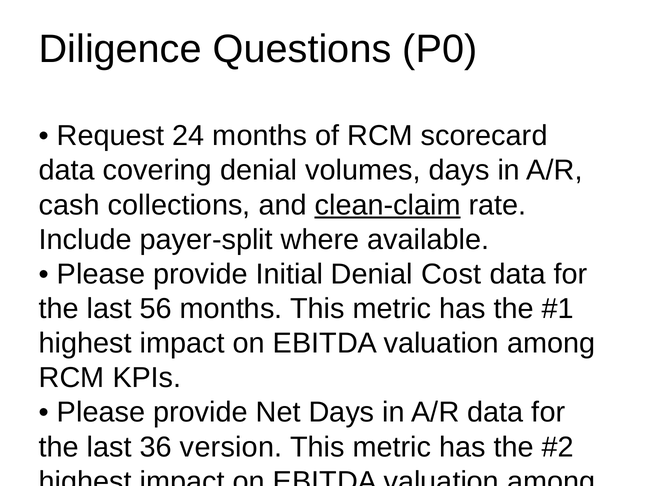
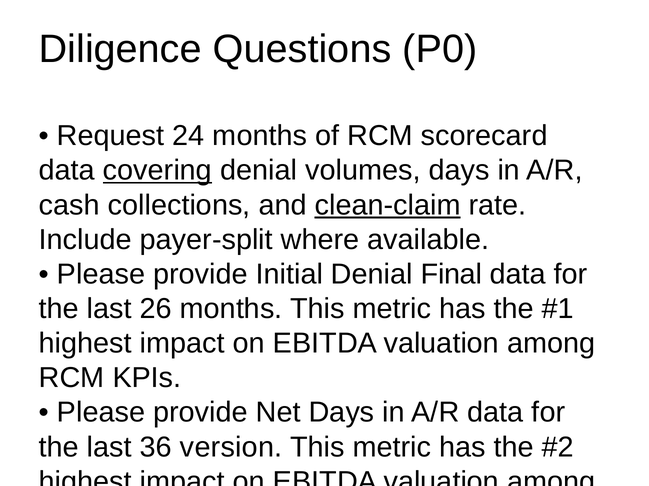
covering underline: none -> present
Denial Cost: Cost -> Final
56: 56 -> 26
